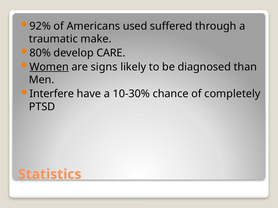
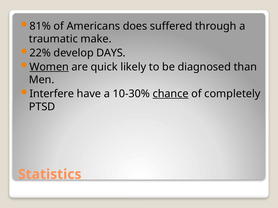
92%: 92% -> 81%
used: used -> does
80%: 80% -> 22%
CARE: CARE -> DAYS
signs: signs -> quick
chance underline: none -> present
